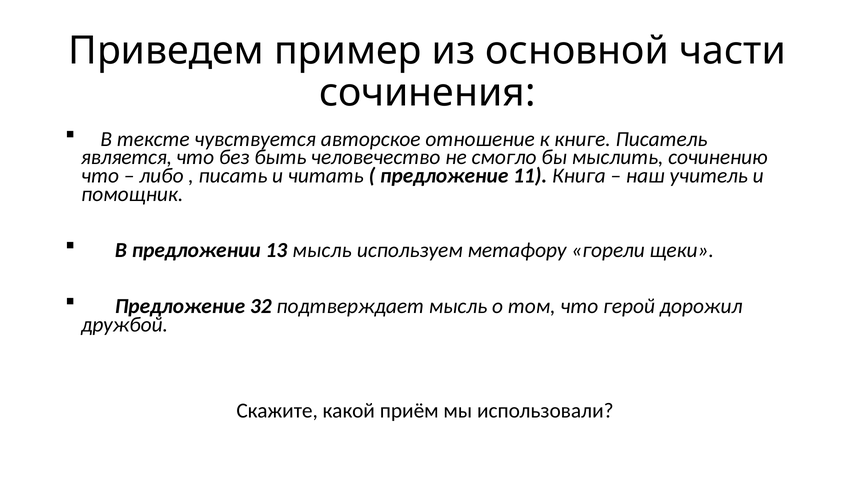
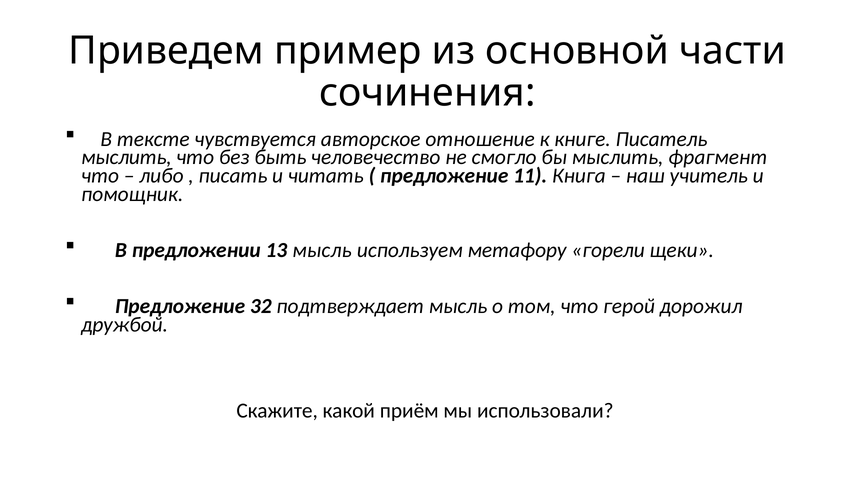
является at (126, 157): является -> мыслить
сочинению: сочинению -> фрагмент
